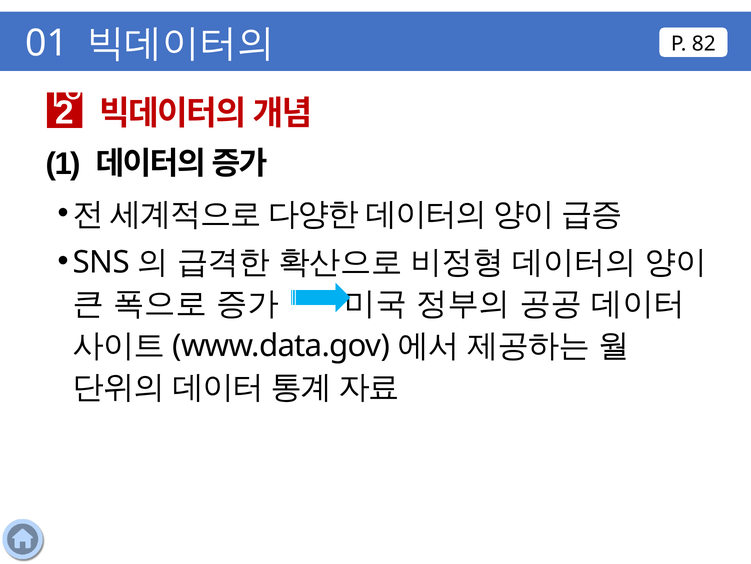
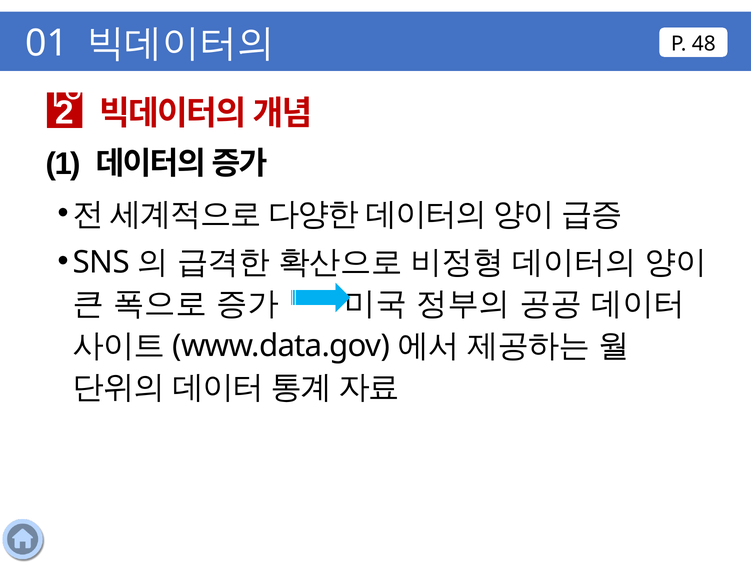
82: 82 -> 48
